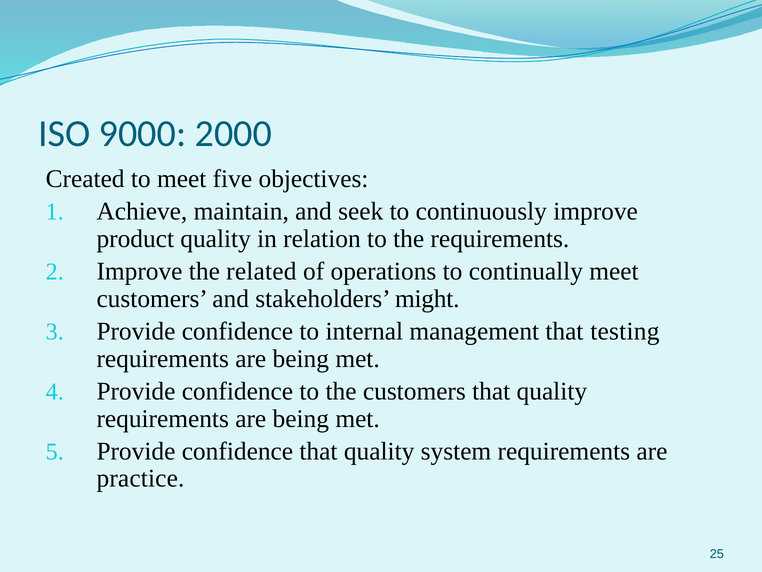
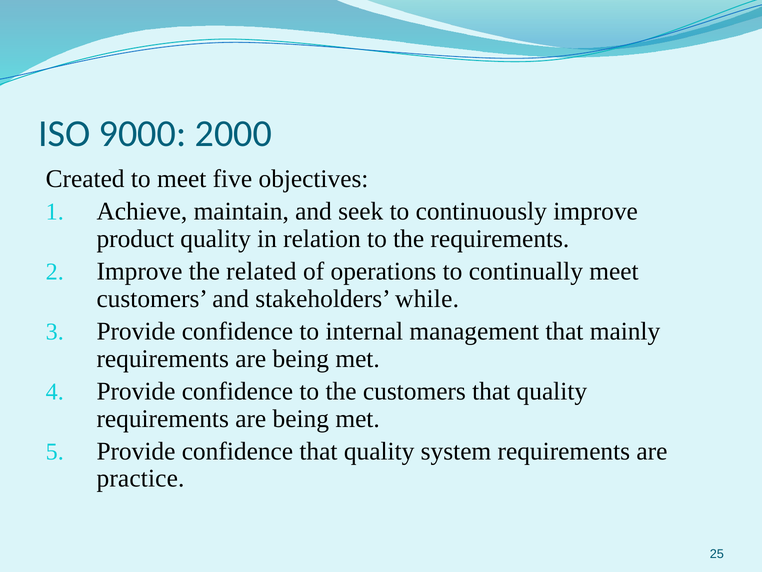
might: might -> while
testing: testing -> mainly
